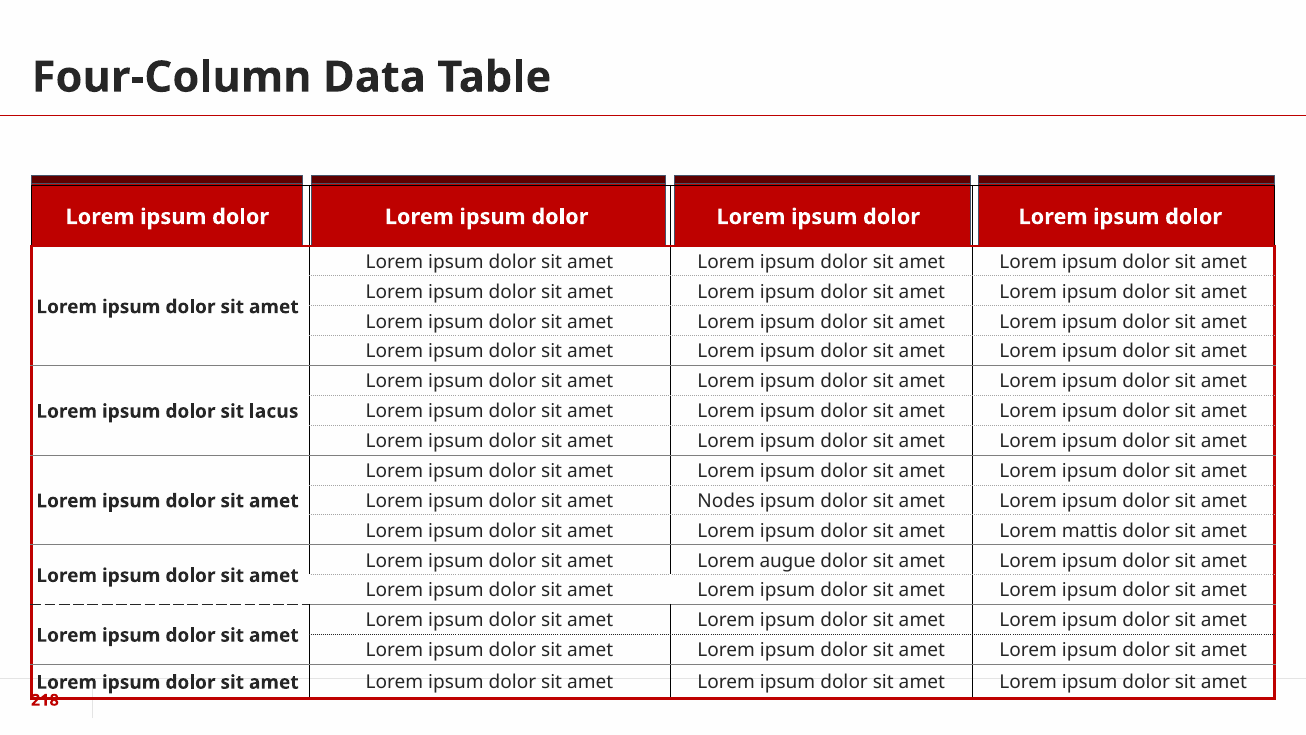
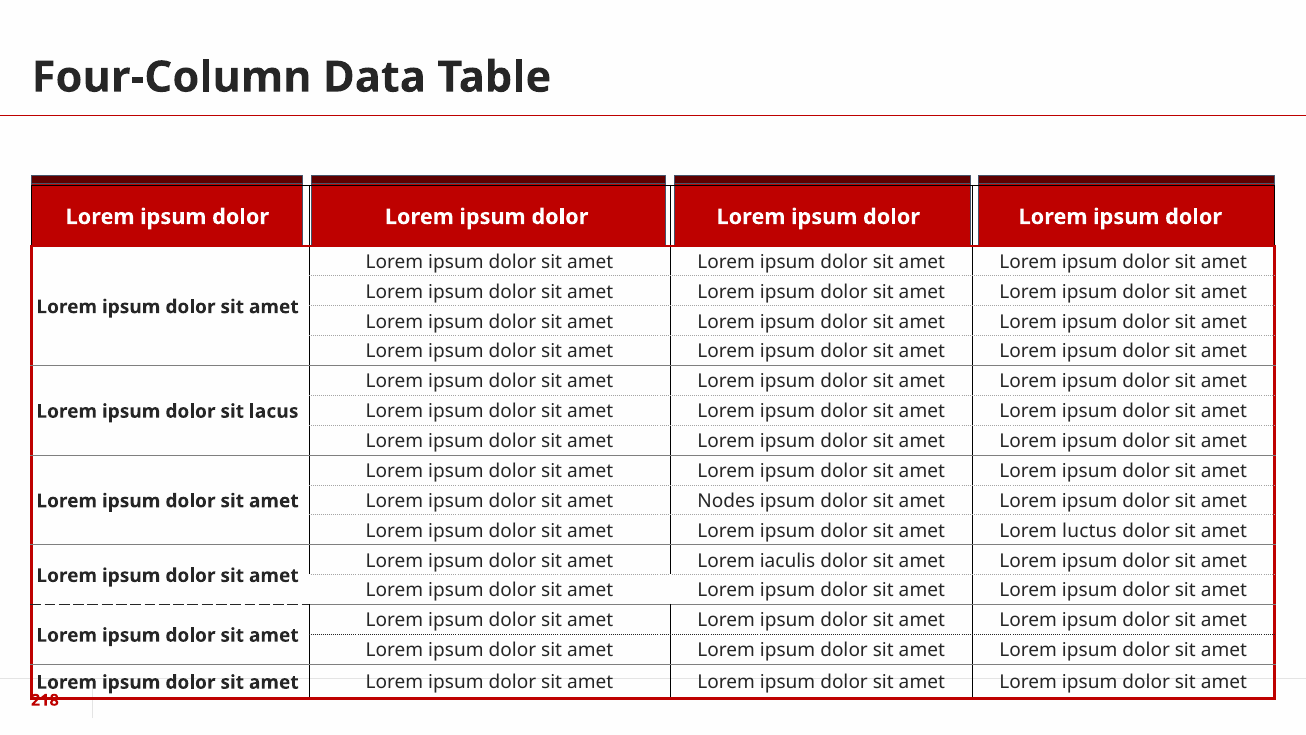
mattis: mattis -> luctus
augue: augue -> iaculis
